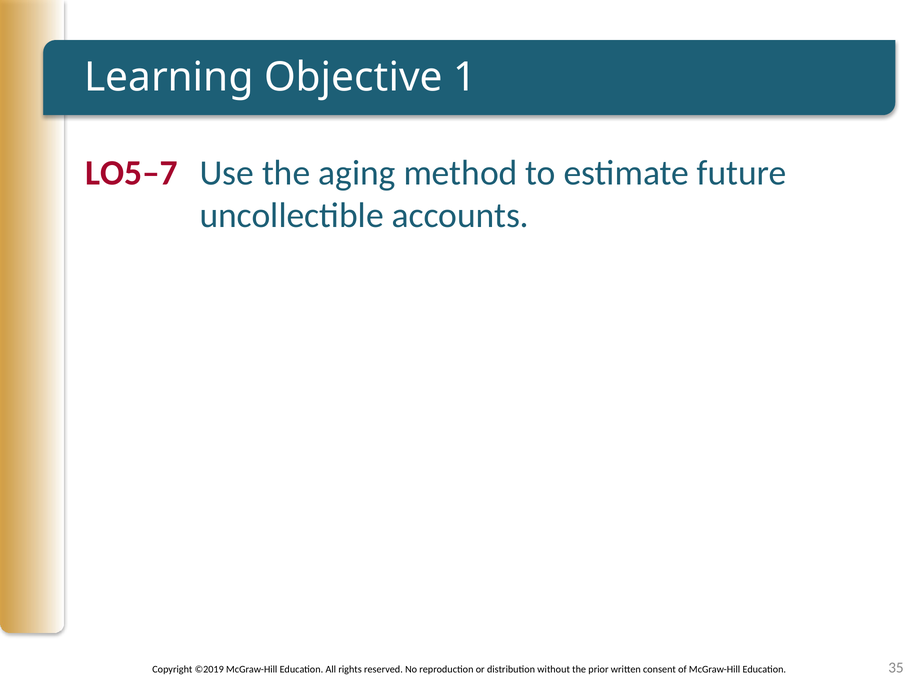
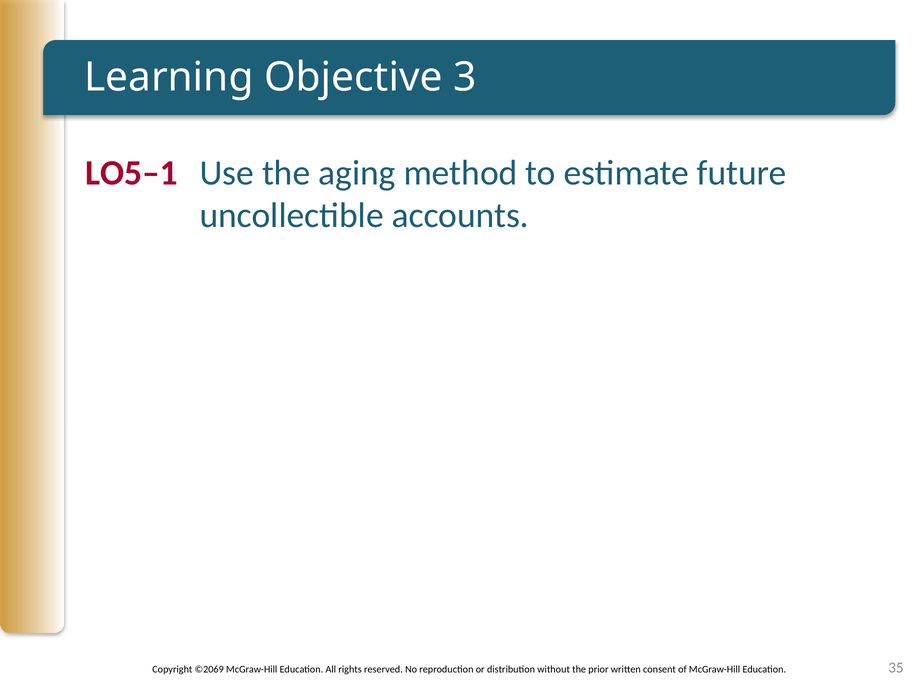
1: 1 -> 3
LO5–7: LO5–7 -> LO5–1
©2019: ©2019 -> ©2069
